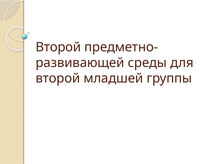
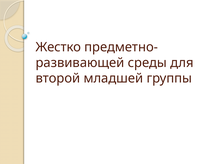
Второй at (58, 47): Второй -> Жестко
